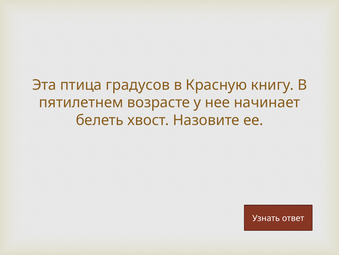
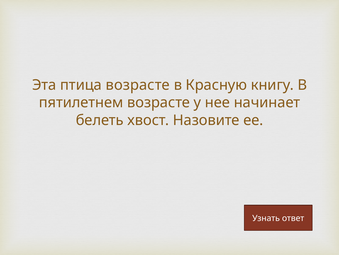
птица градусов: градусов -> возрасте
